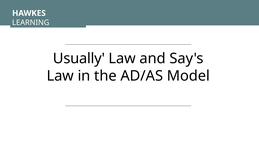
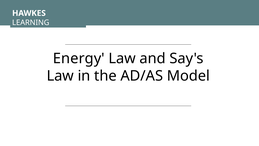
Usually: Usually -> Energy
